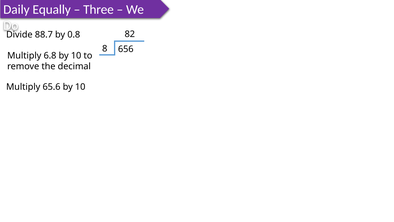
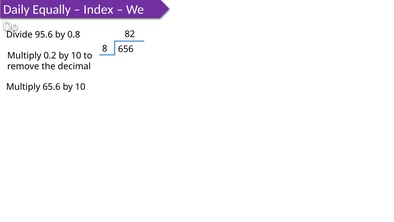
Three: Three -> Index
88.7: 88.7 -> 95.6
6.8: 6.8 -> 0.2
